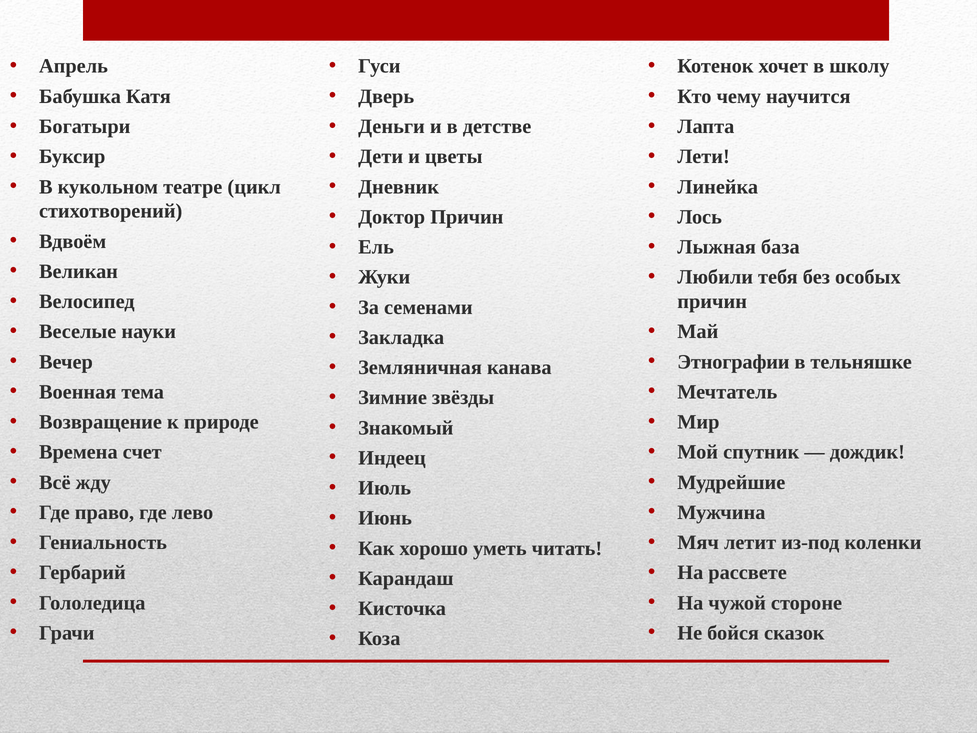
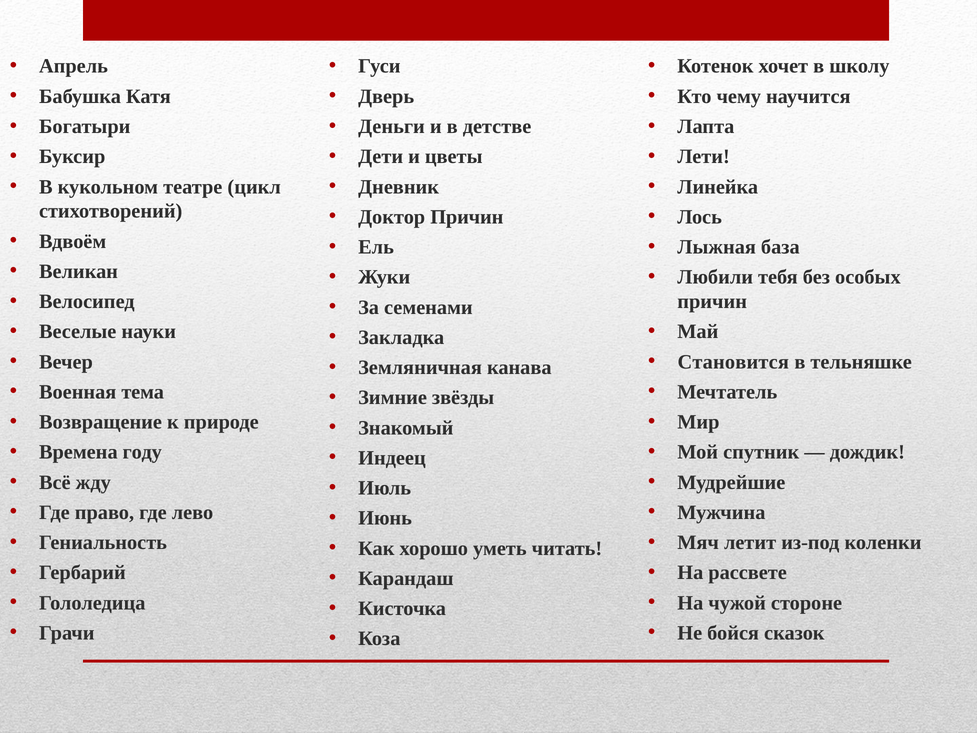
Этнографии: Этнографии -> Становится
счет: счет -> году
